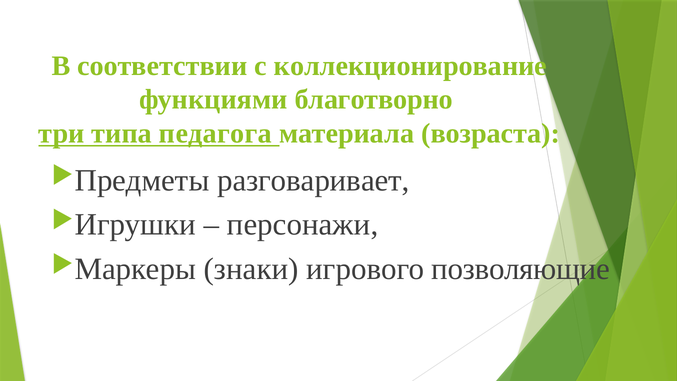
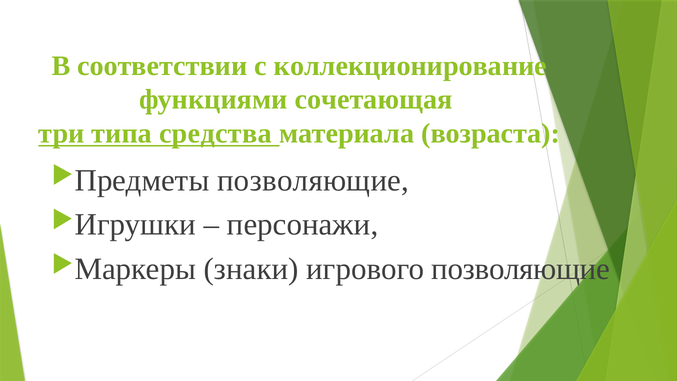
благотворно: благотворно -> сочетающая
педагога: педагога -> средства
разговаривает at (313, 180): разговаривает -> позволяющие
